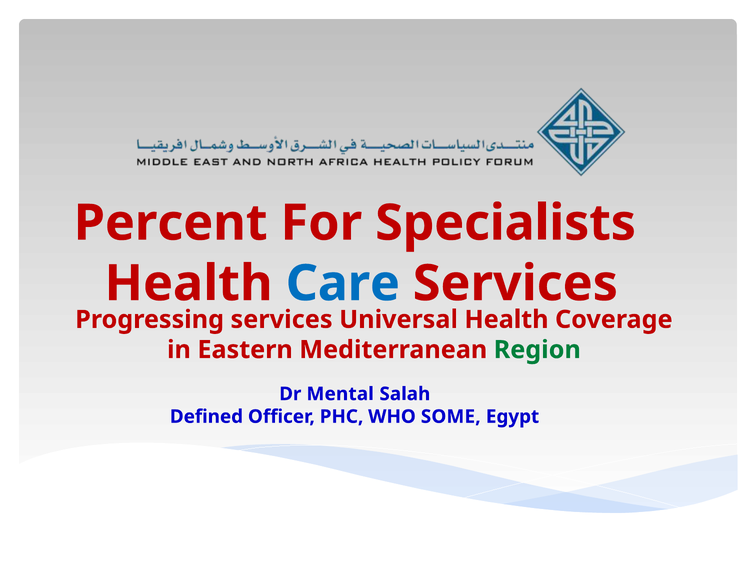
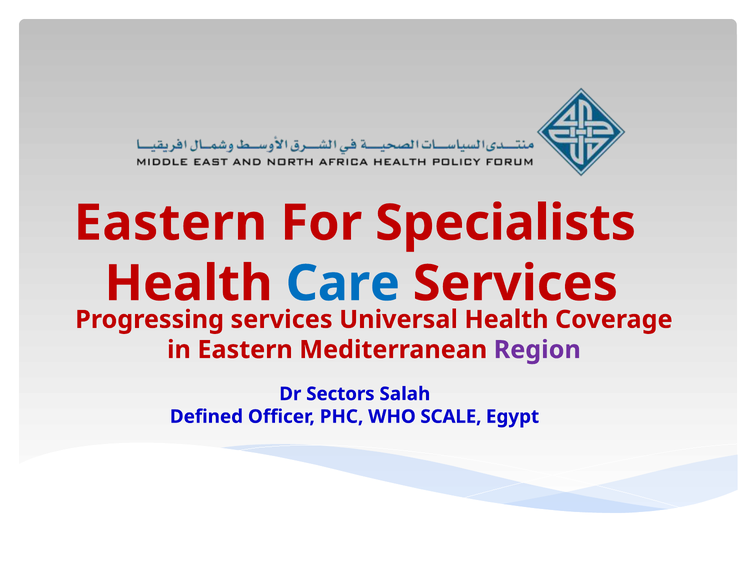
Percent at (171, 223): Percent -> Eastern
Region colour: green -> purple
Mental: Mental -> Sectors
SOME: SOME -> SCALE
